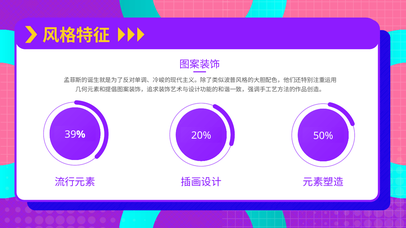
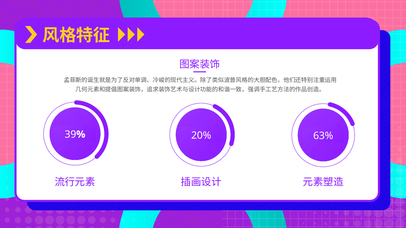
50%: 50% -> 63%
